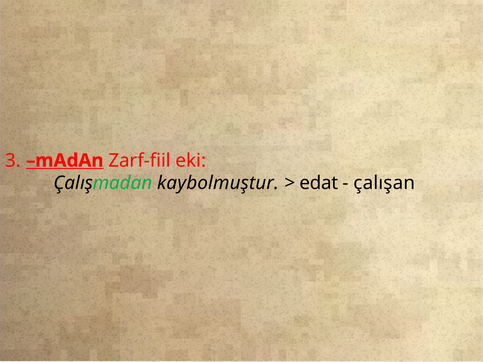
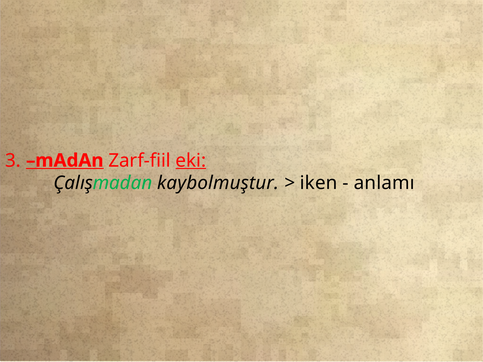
eki underline: none -> present
edat: edat -> iken
çalışan: çalışan -> anlamı
